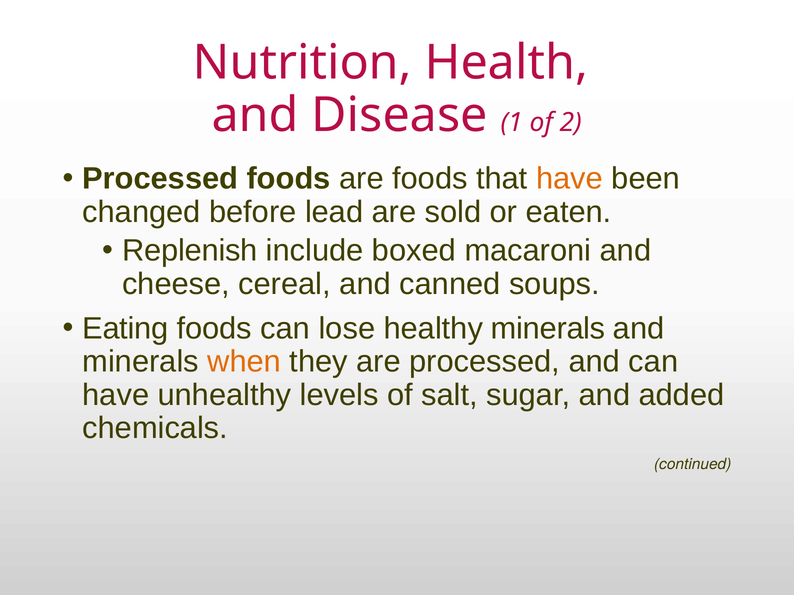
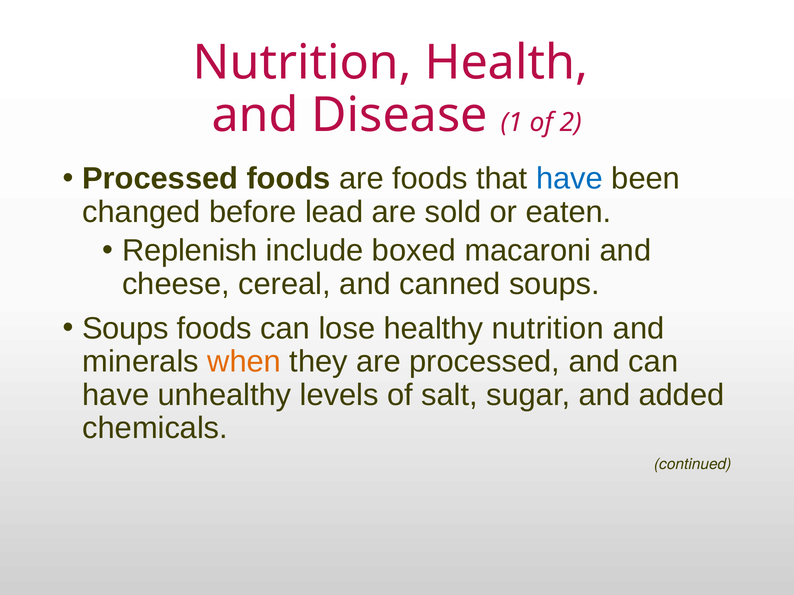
have at (570, 179) colour: orange -> blue
Eating at (125, 329): Eating -> Soups
healthy minerals: minerals -> nutrition
